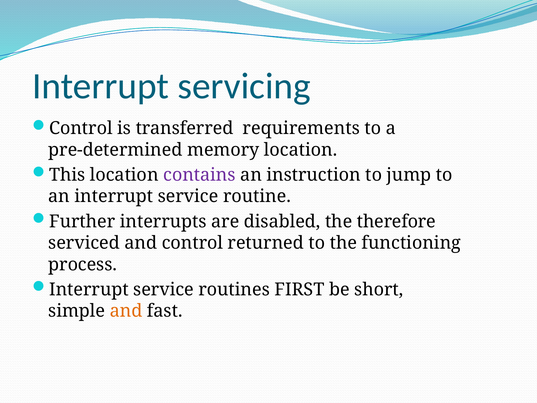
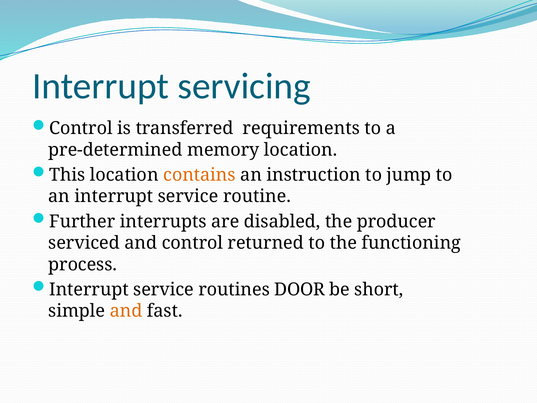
contains colour: purple -> orange
therefore: therefore -> producer
FIRST: FIRST -> DOOR
